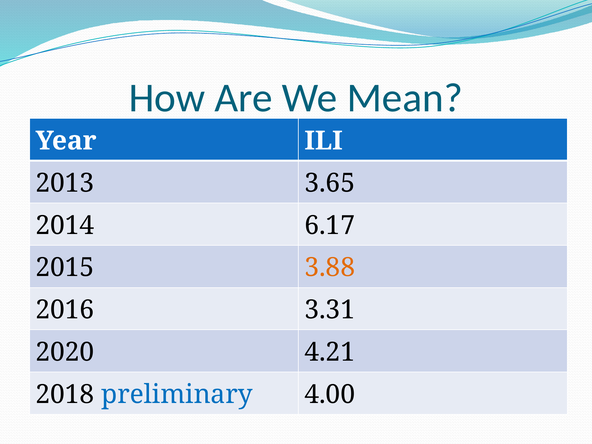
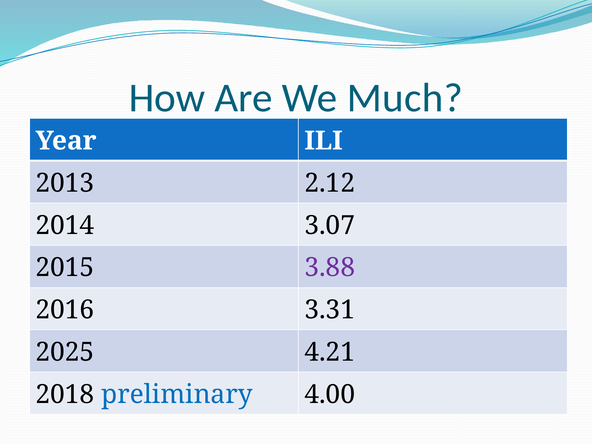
Mean: Mean -> Much
3.65: 3.65 -> 2.12
6.17: 6.17 -> 3.07
3.88 colour: orange -> purple
2020: 2020 -> 2025
